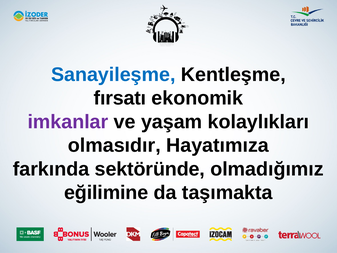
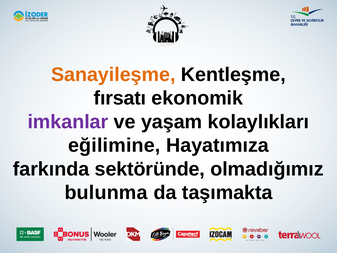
Sanayileşme colour: blue -> orange
olmasıdır: olmasıdır -> eğilimine
eğilimine: eğilimine -> bulunma
